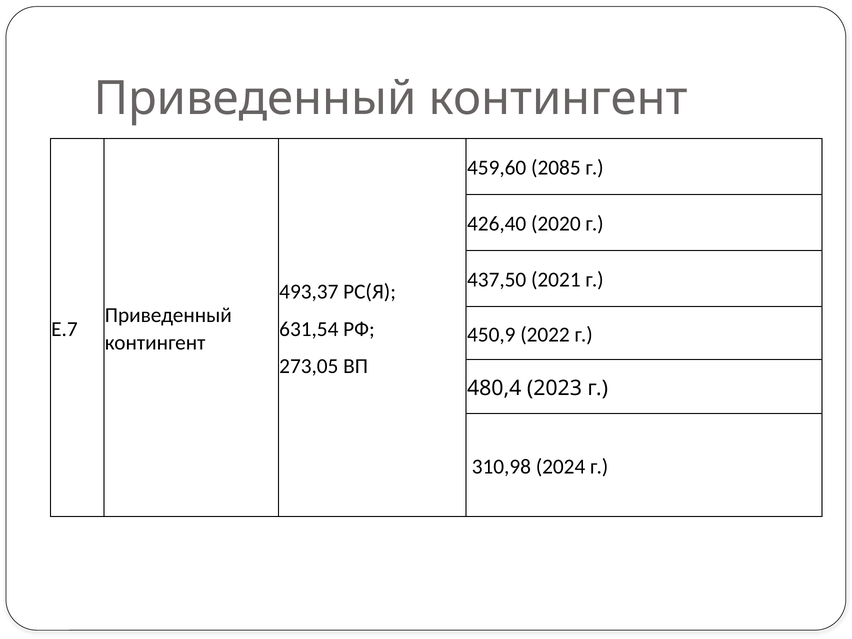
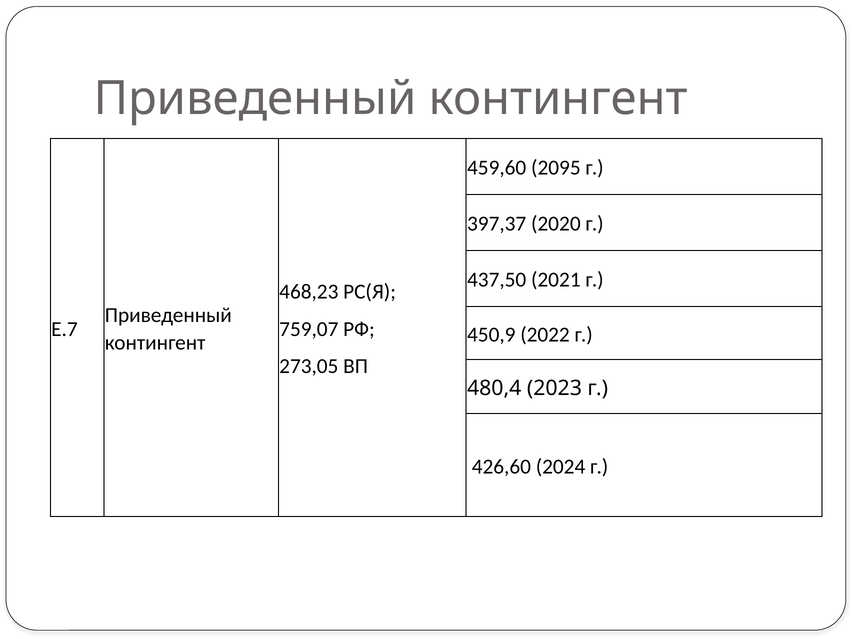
2085: 2085 -> 2095
426,40: 426,40 -> 397,37
493,37: 493,37 -> 468,23
631,54: 631,54 -> 759,07
310,98: 310,98 -> 426,60
